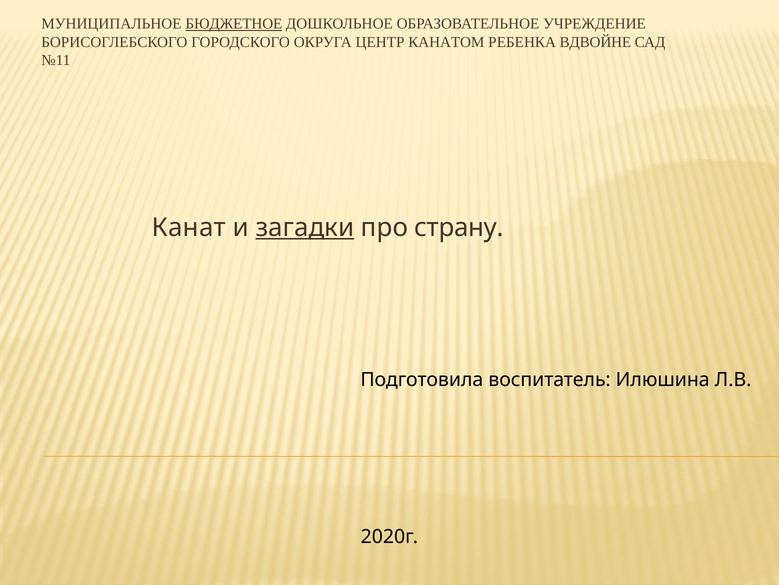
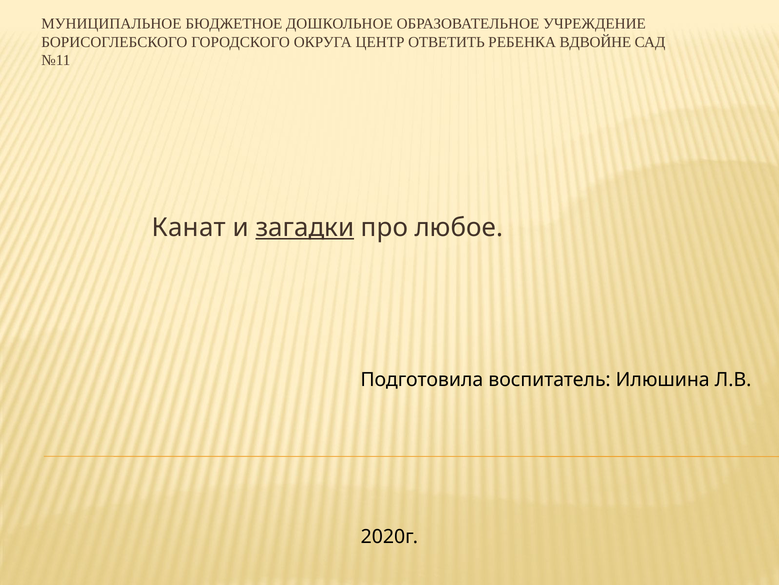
БЮДЖЕТНОЕ underline: present -> none
КАНАТОМ: КАНАТОМ -> ОТВЕТИТЬ
страну: страну -> любое
